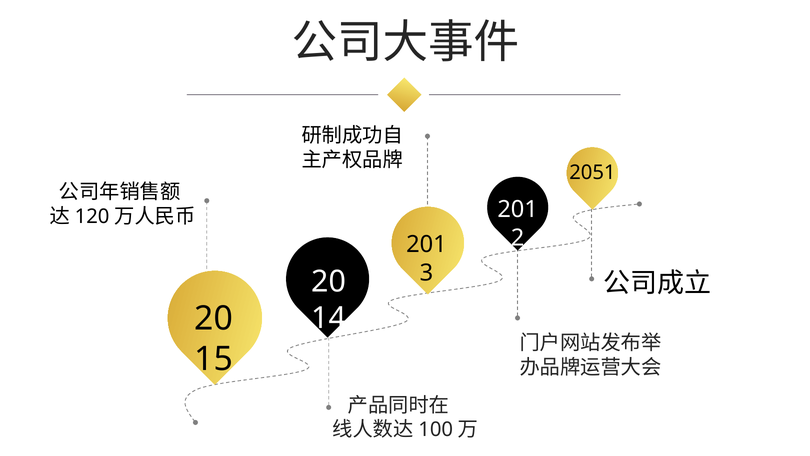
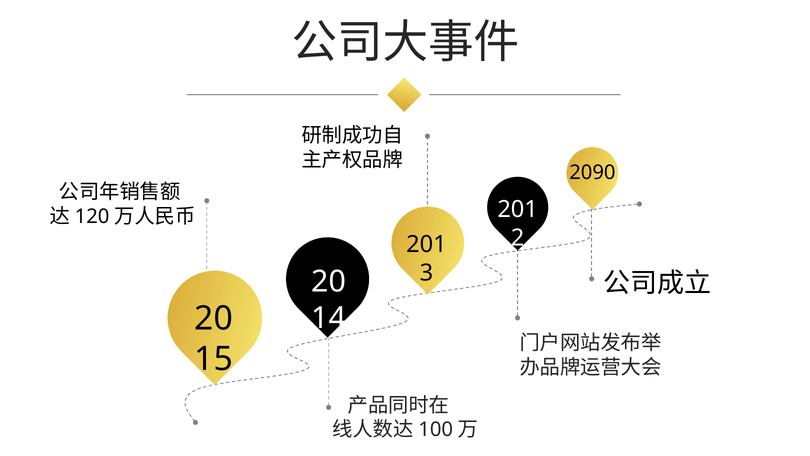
2051: 2051 -> 2090
